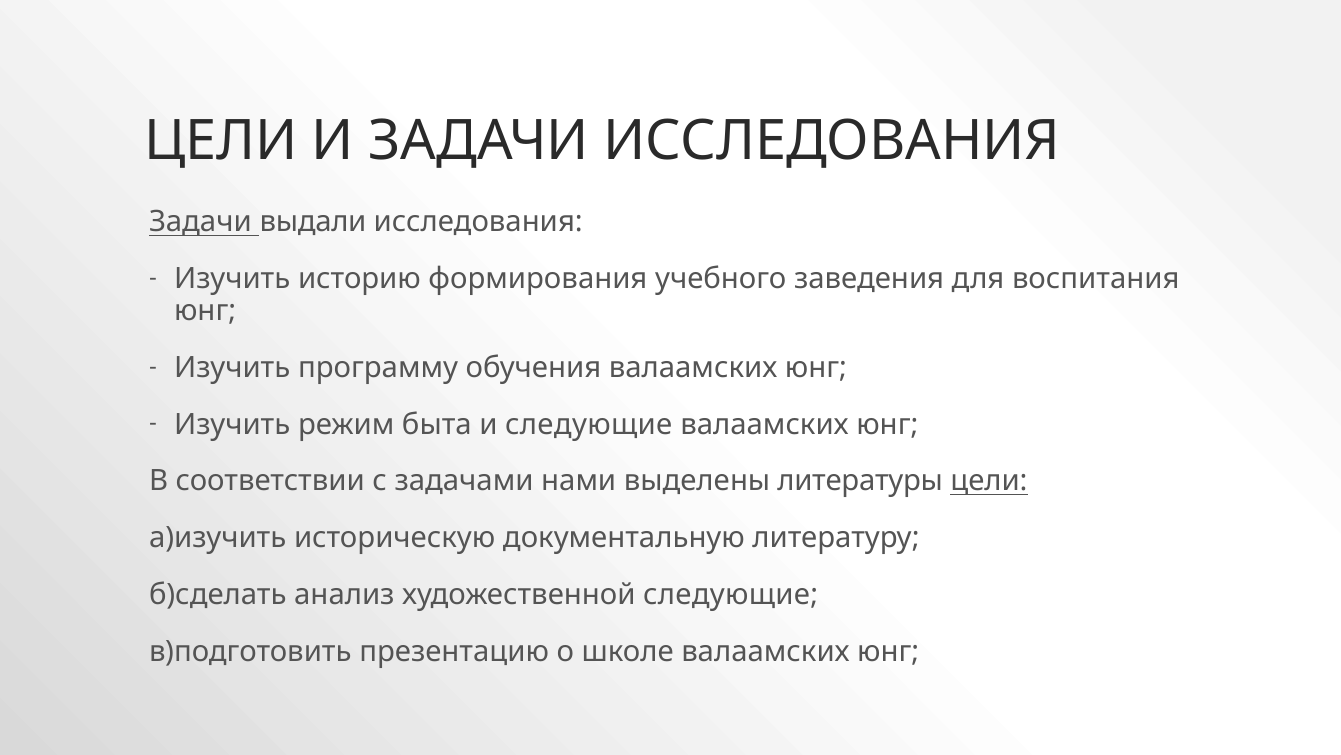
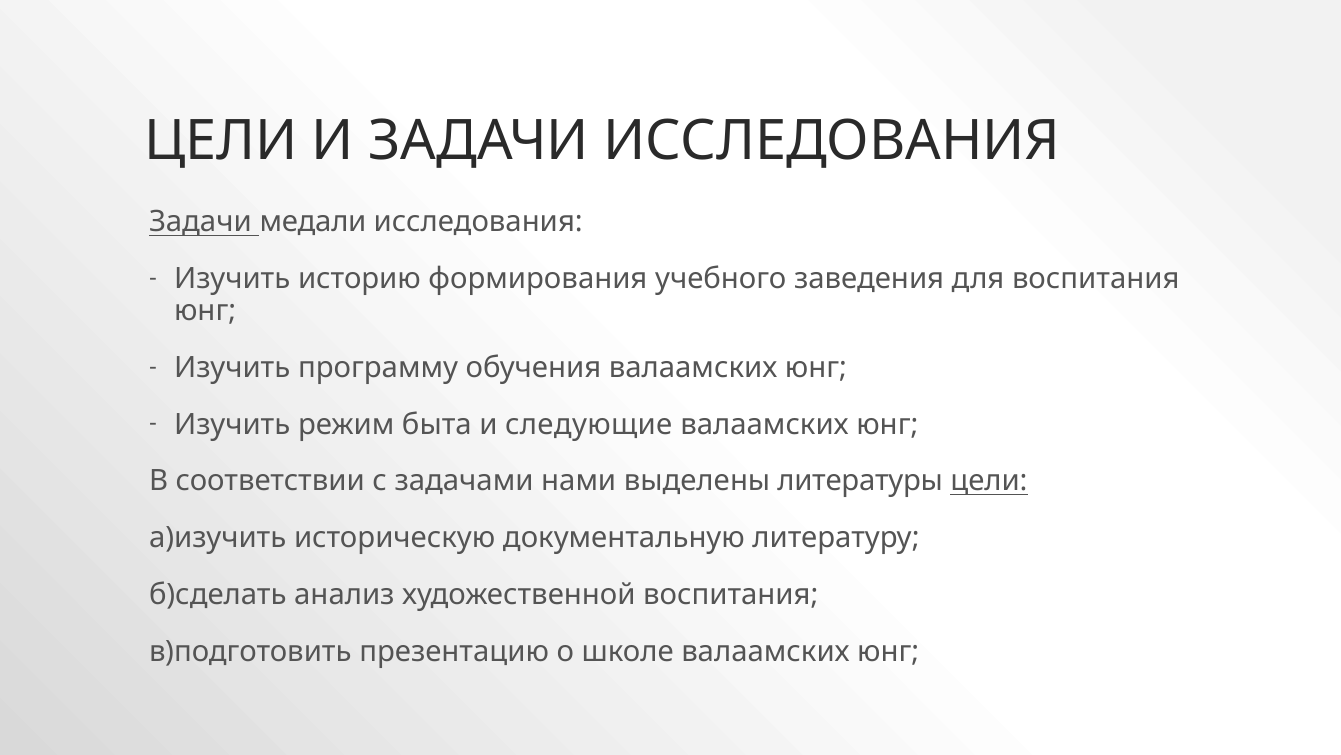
выдали: выдали -> медали
художественной следующие: следующие -> воспитания
